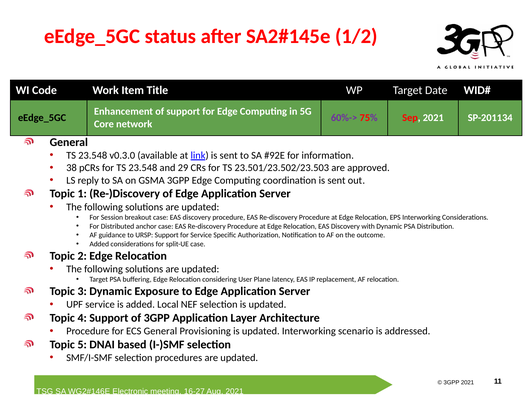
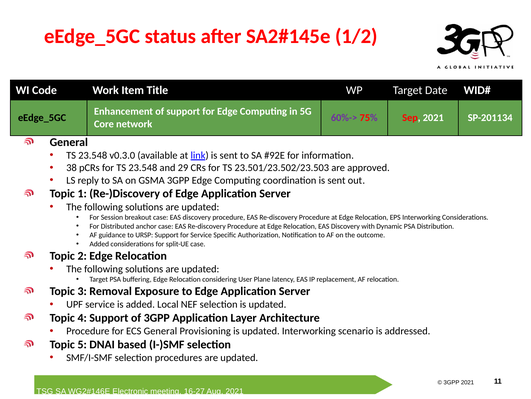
3 Dynamic: Dynamic -> Removal
